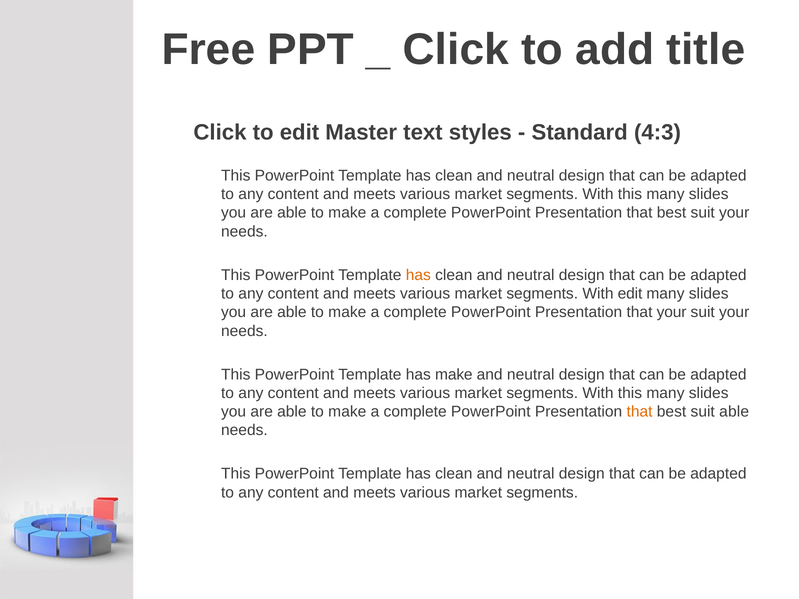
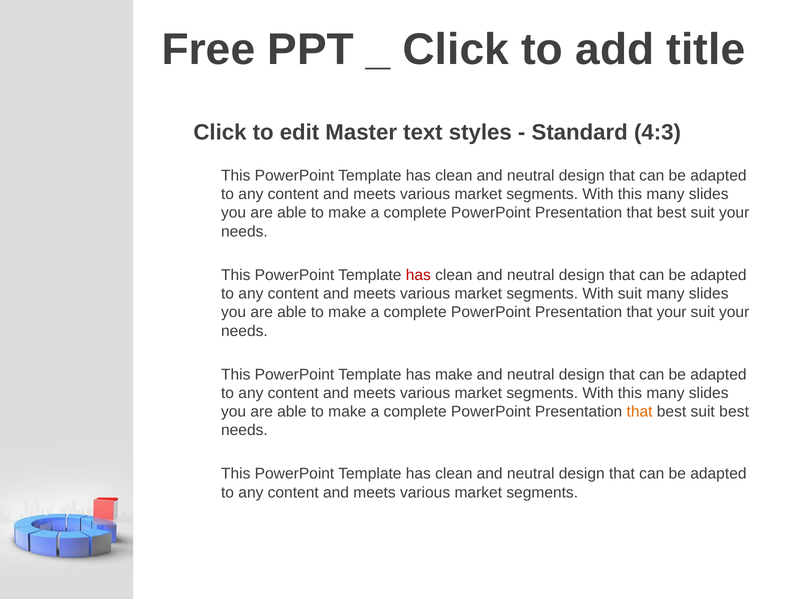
has at (418, 275) colour: orange -> red
With edit: edit -> suit
suit able: able -> best
